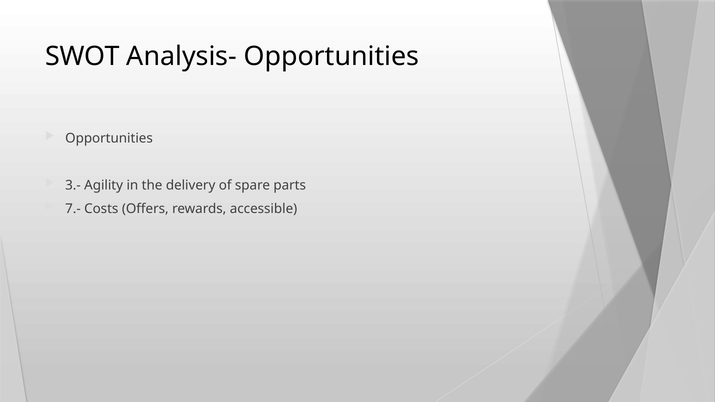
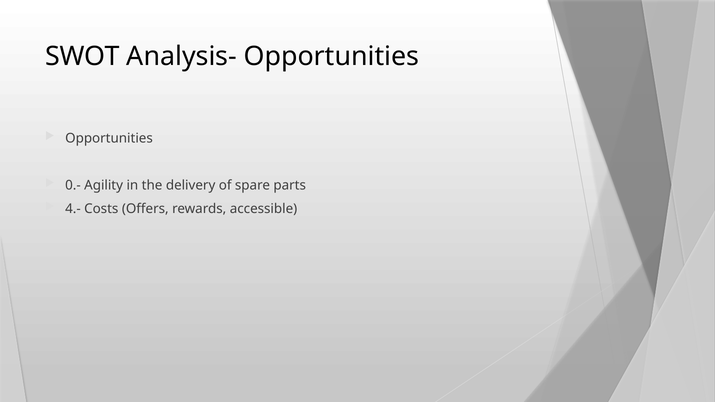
3.-: 3.- -> 0.-
7.-: 7.- -> 4.-
